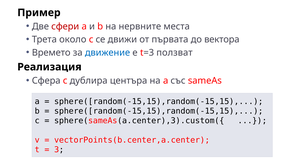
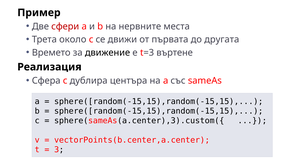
вектора: вектора -> другата
движение colour: blue -> black
ползват: ползват -> въртене
